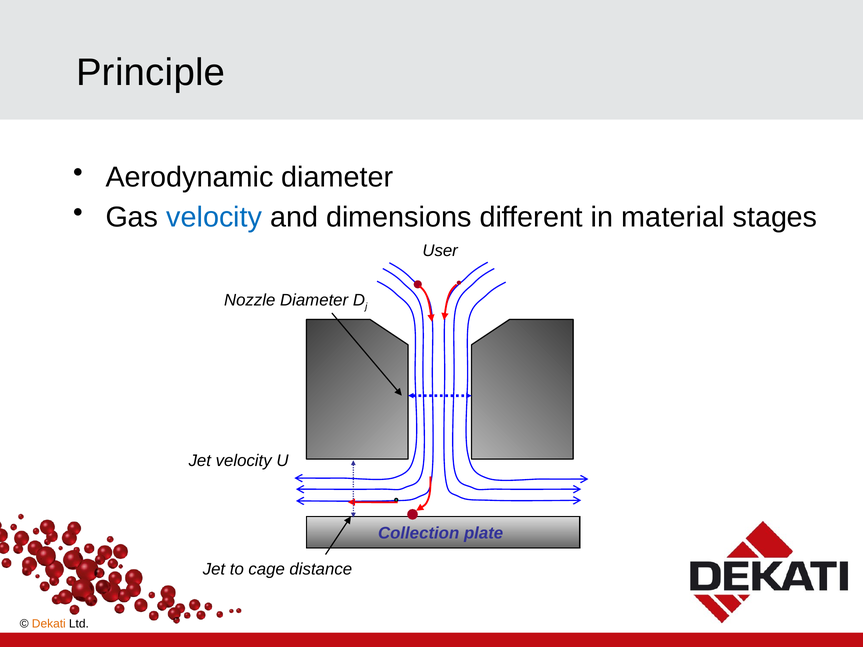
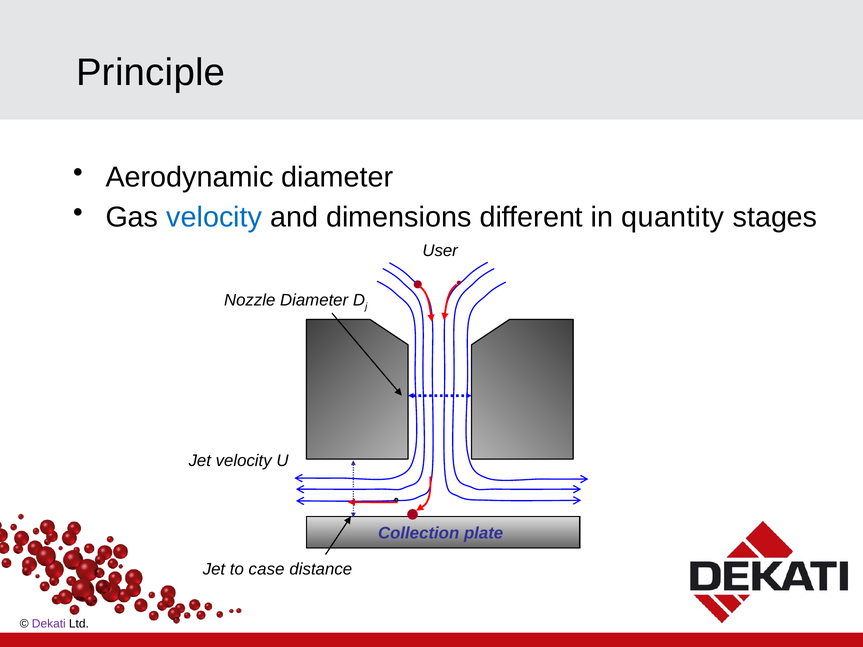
material: material -> quantity
cage: cage -> case
Dekati colour: orange -> purple
